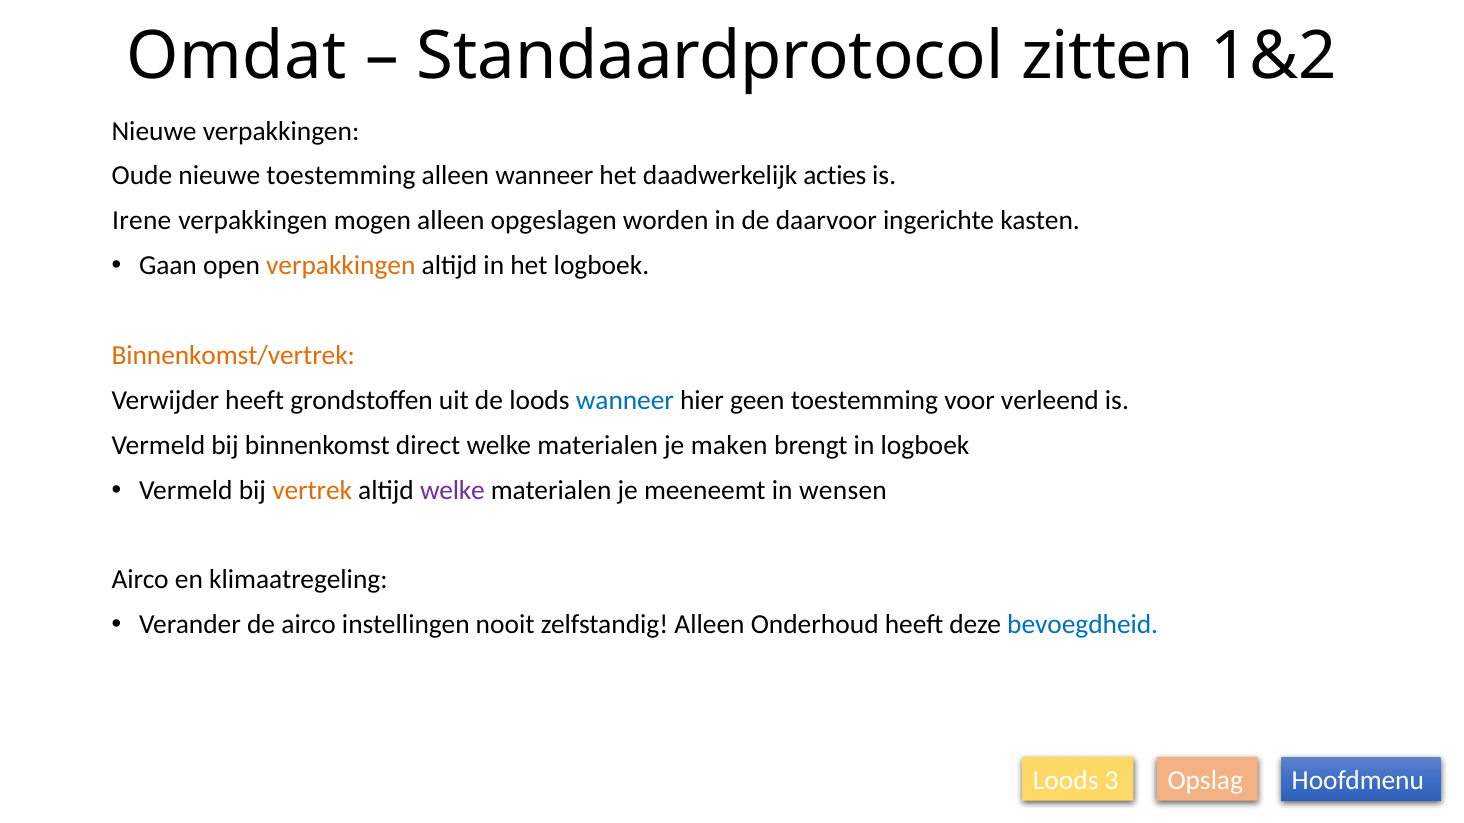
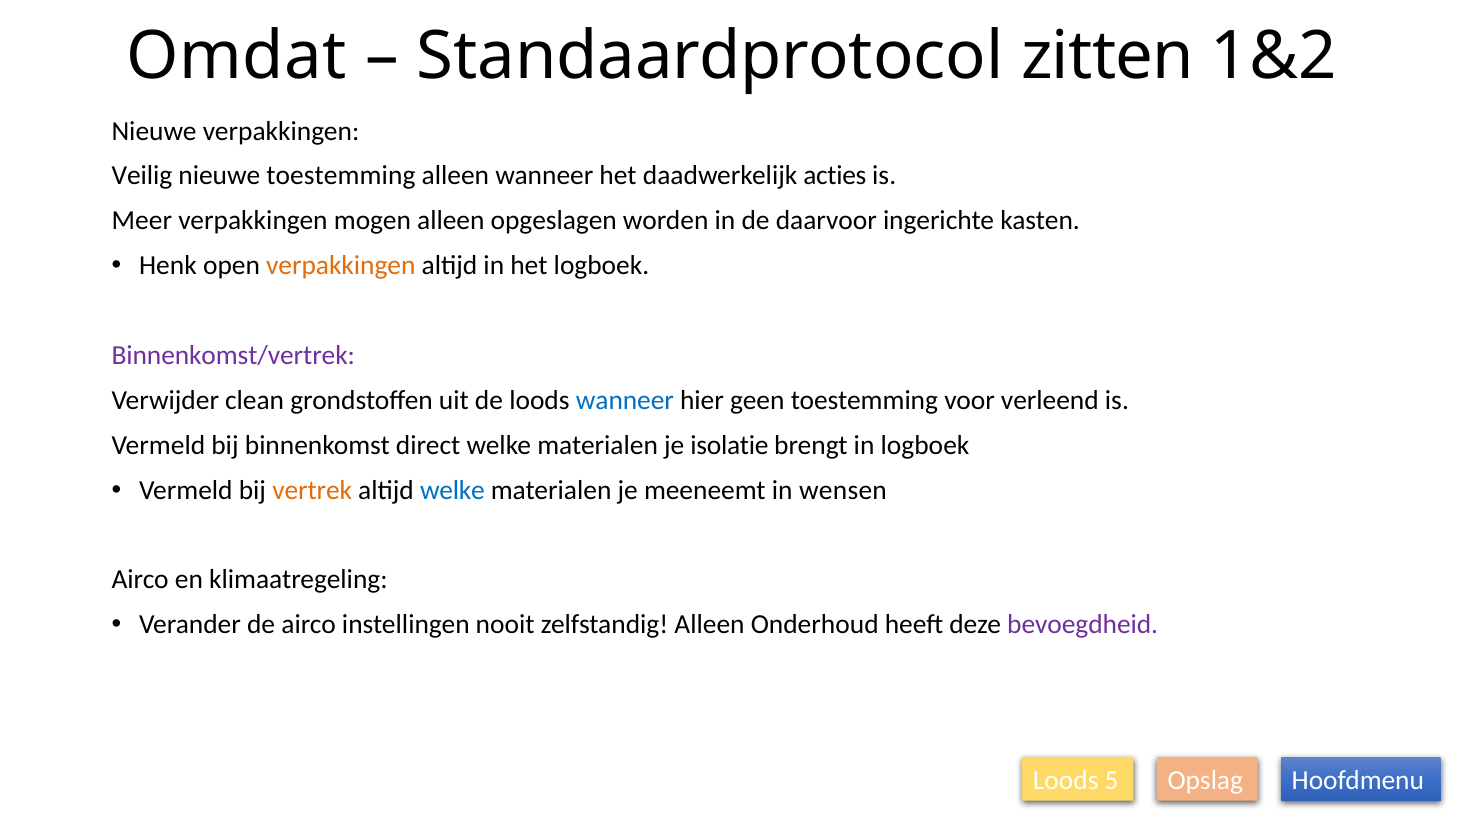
Oude: Oude -> Veilig
Irene: Irene -> Meer
Gaan: Gaan -> Henk
Binnenkomst/vertrek colour: orange -> purple
Verwijder heeft: heeft -> clean
maken: maken -> isolatie
welke at (452, 490) colour: purple -> blue
bevoegdheid colour: blue -> purple
3: 3 -> 5
